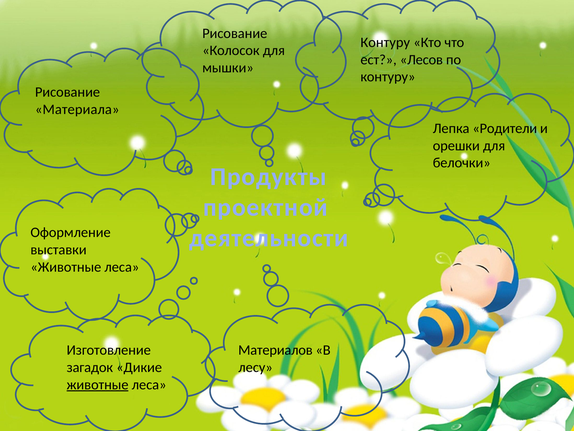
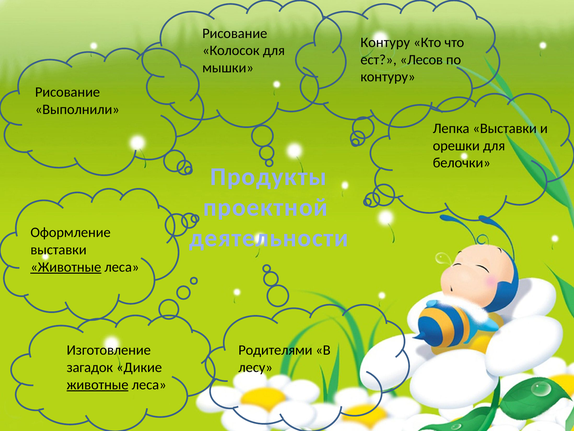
Материала: Материала -> Выполнили
Лепка Родители: Родители -> Выставки
Животные at (66, 267) underline: none -> present
Материалов: Материалов -> Родителями
